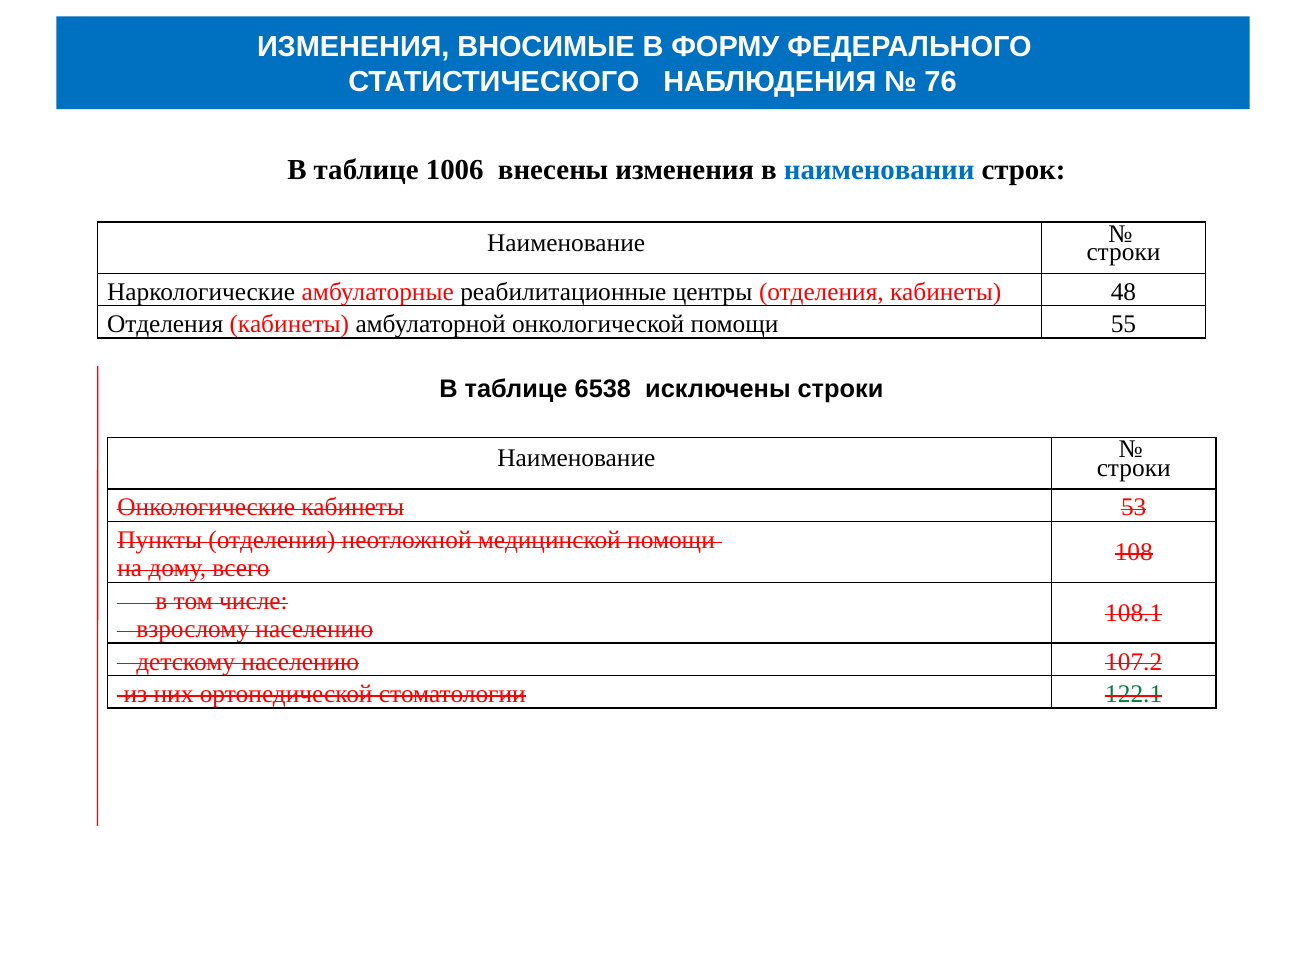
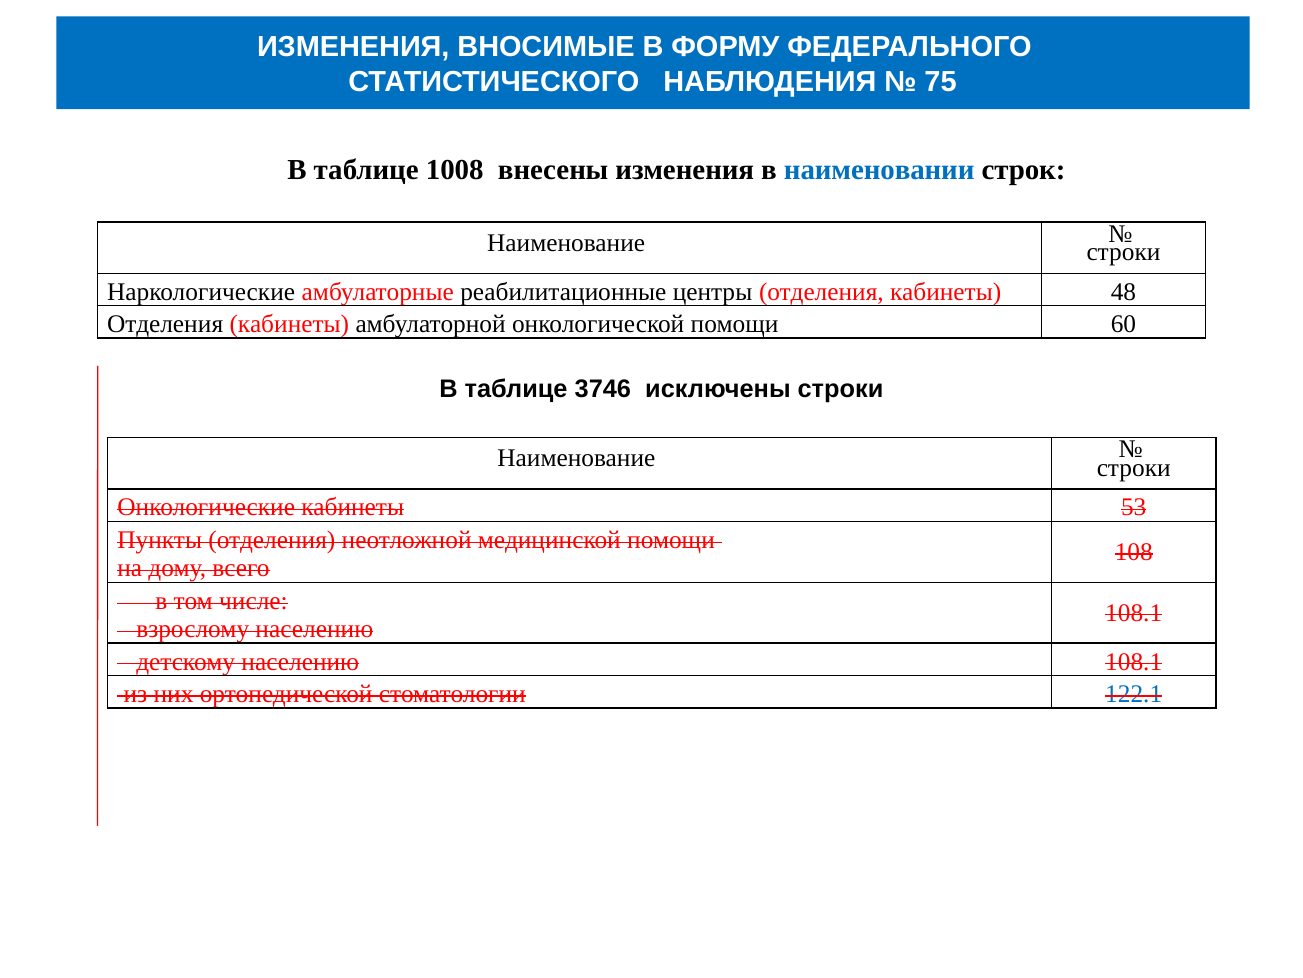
76: 76 -> 75
1006: 1006 -> 1008
55: 55 -> 60
6538: 6538 -> 3746
детскому населению 107.2: 107.2 -> 108.1
122.1 colour: green -> blue
